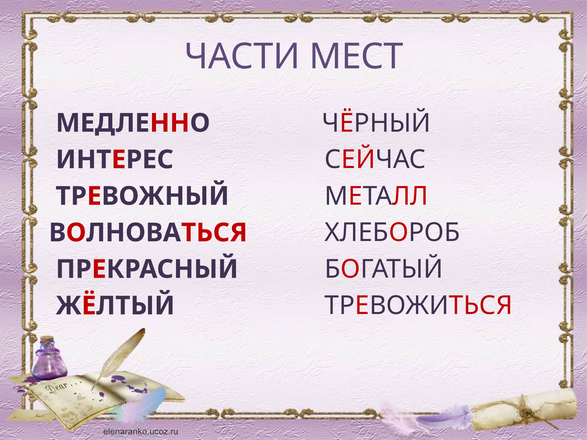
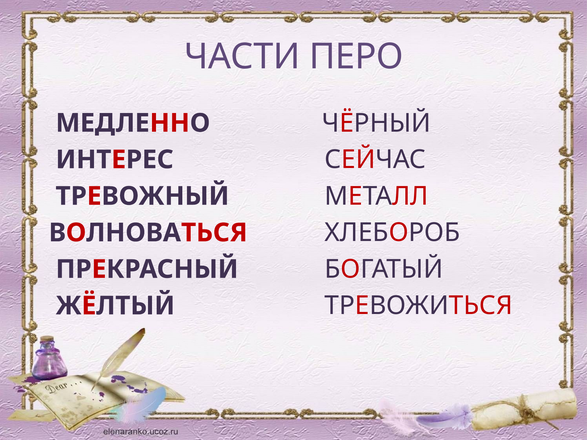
МЕСТ: МЕСТ -> ПЕРО
